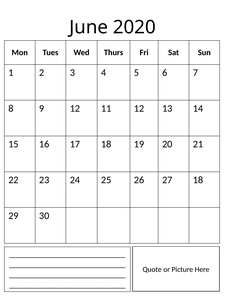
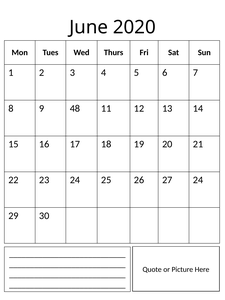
9 12: 12 -> 48
27 18: 18 -> 24
